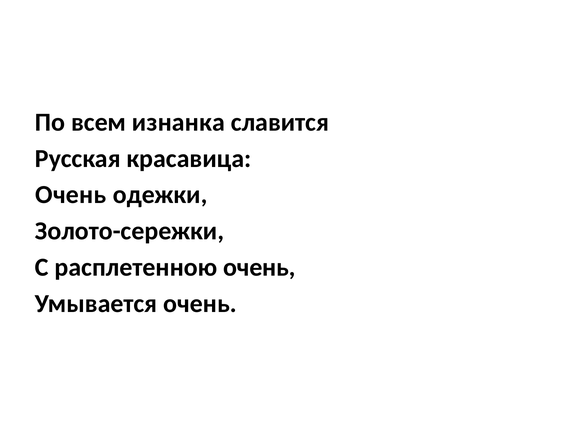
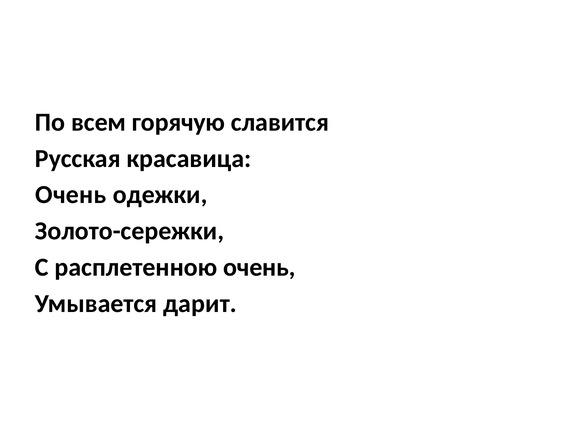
изнанка: изнанка -> горячую
Умывается очень: очень -> дарит
